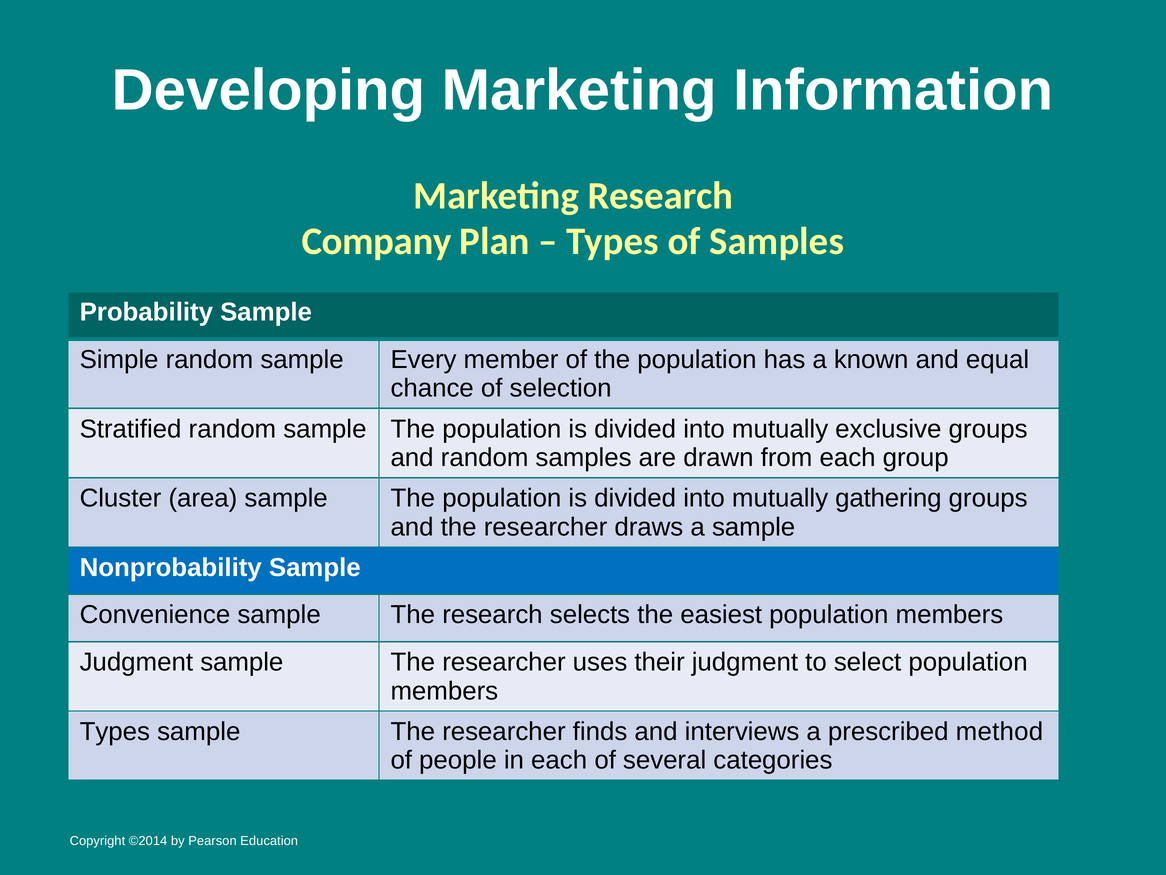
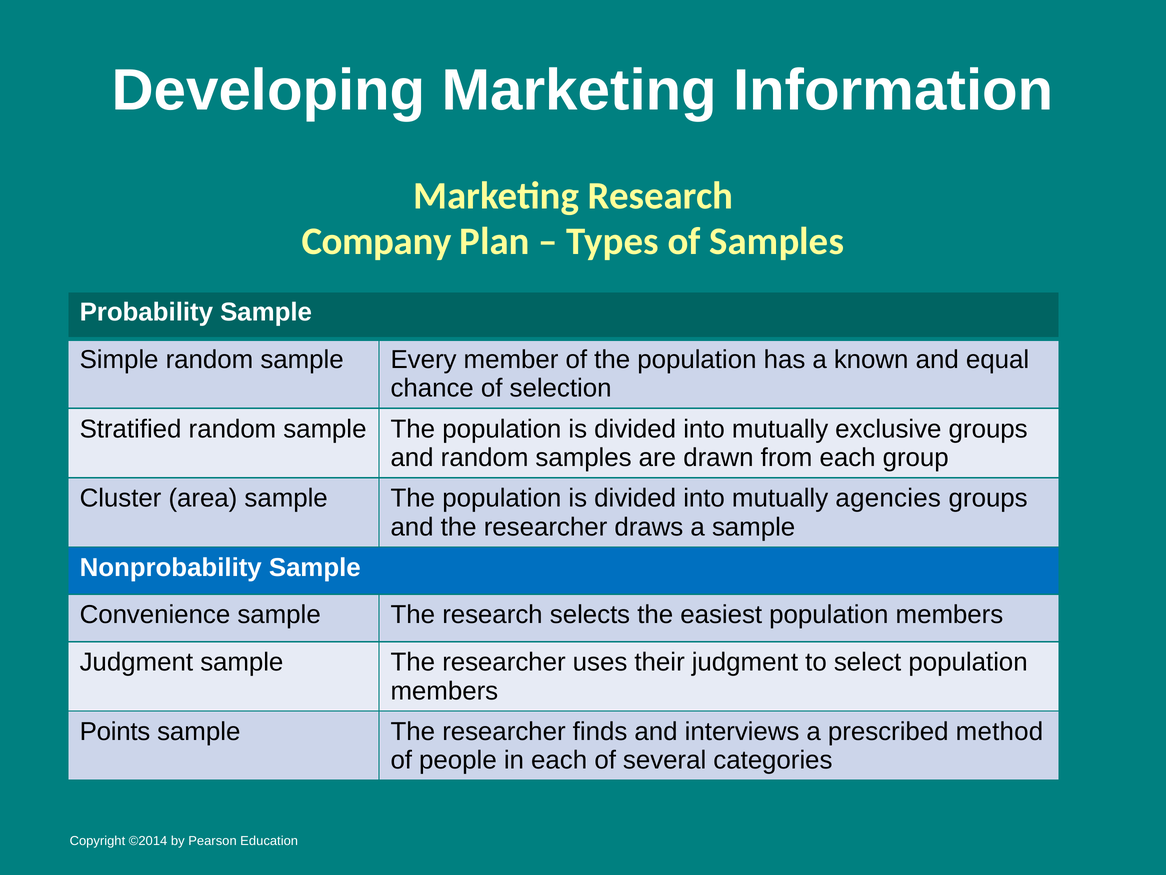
gathering: gathering -> agencies
Types at (115, 731): Types -> Points
